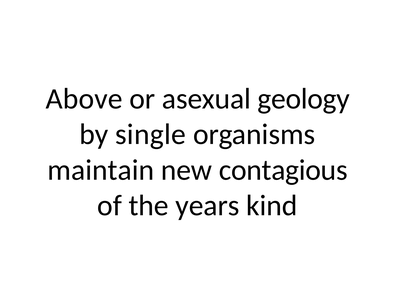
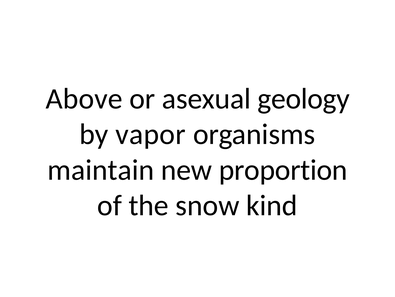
single: single -> vapor
contagious: contagious -> proportion
years: years -> snow
